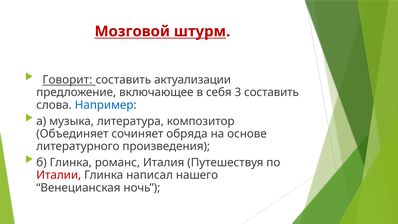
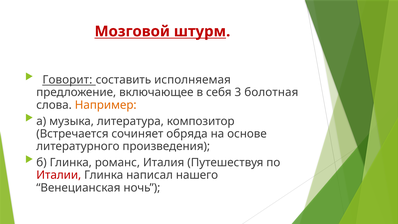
актуализации: актуализации -> исполняемая
3 составить: составить -> болотная
Например colour: blue -> orange
Объединяет: Объединяет -> Встречается
